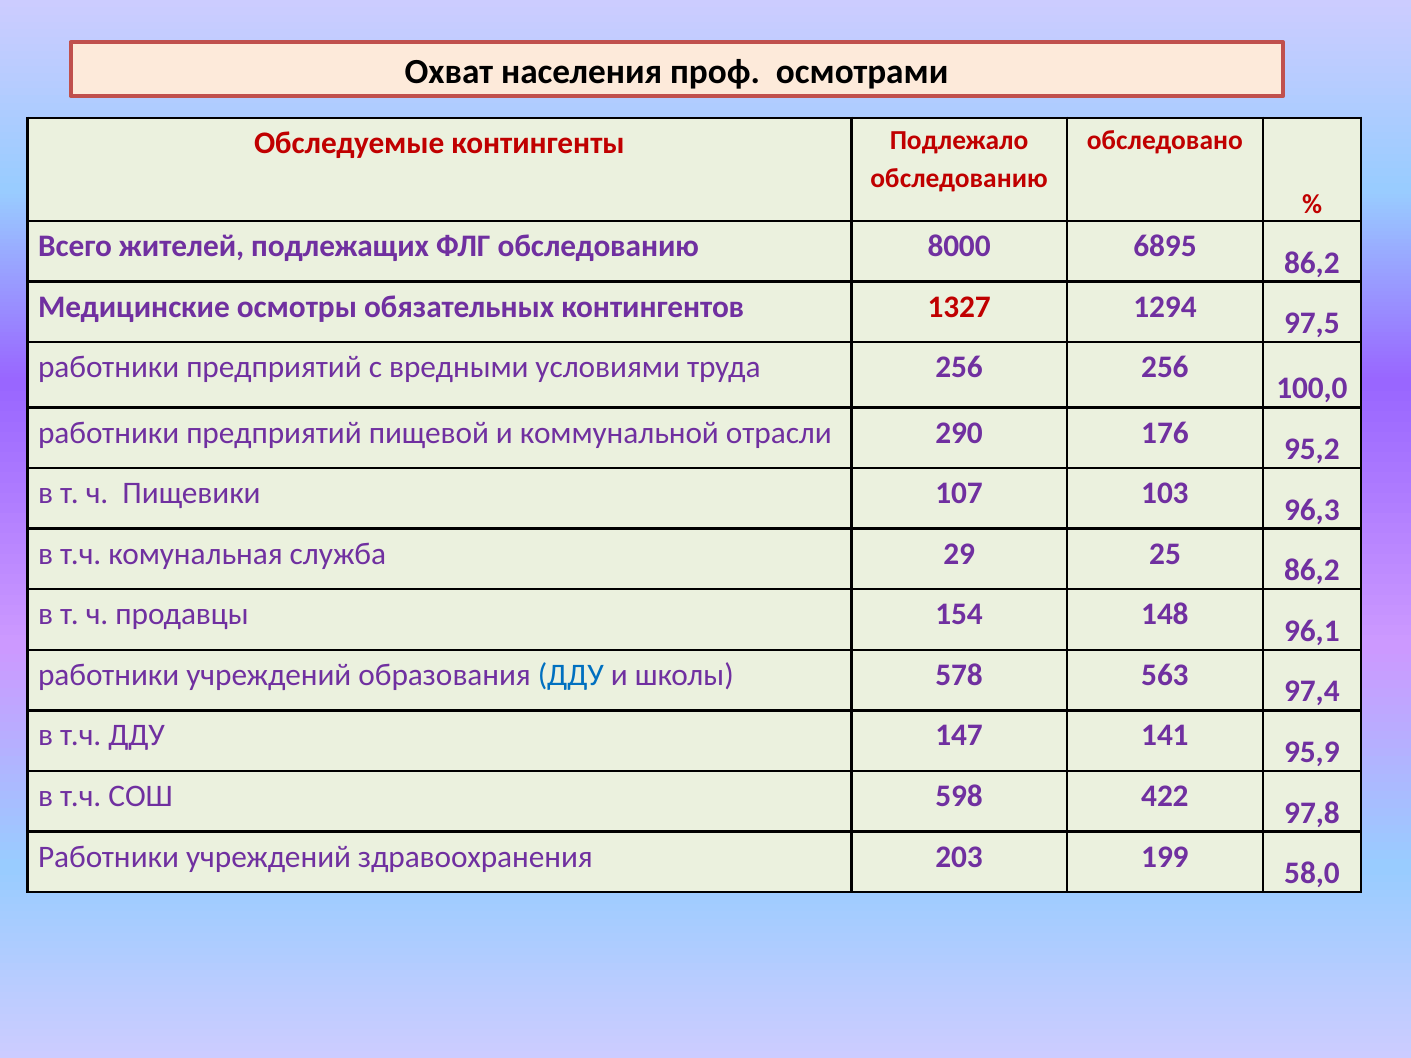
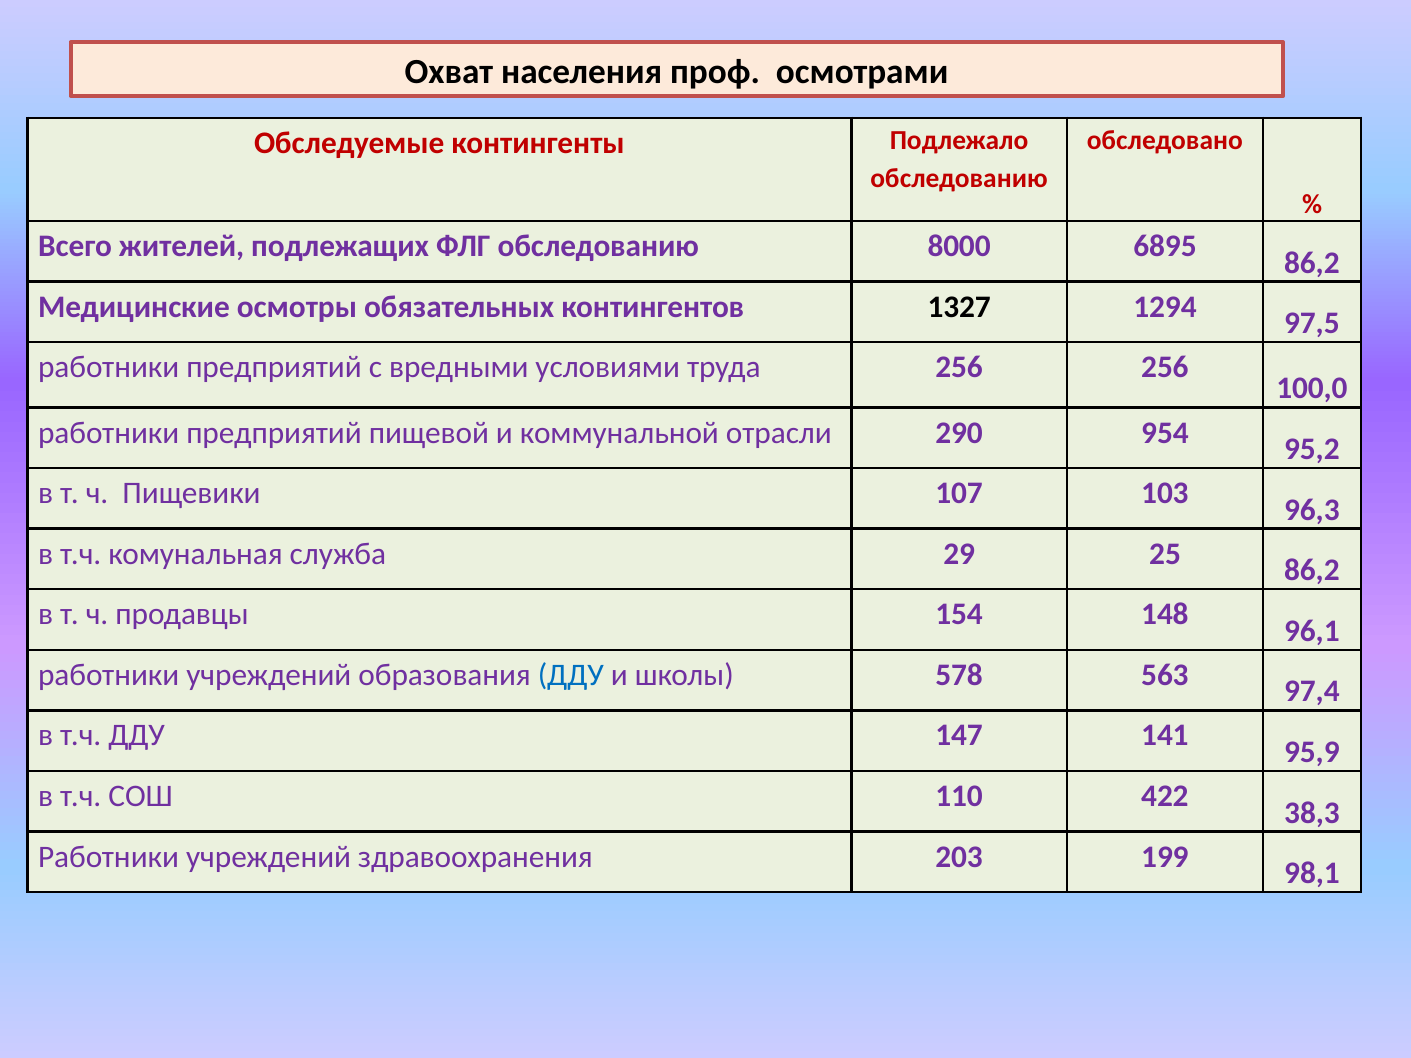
1327 colour: red -> black
176: 176 -> 954
598: 598 -> 110
97,8: 97,8 -> 38,3
58,0: 58,0 -> 98,1
